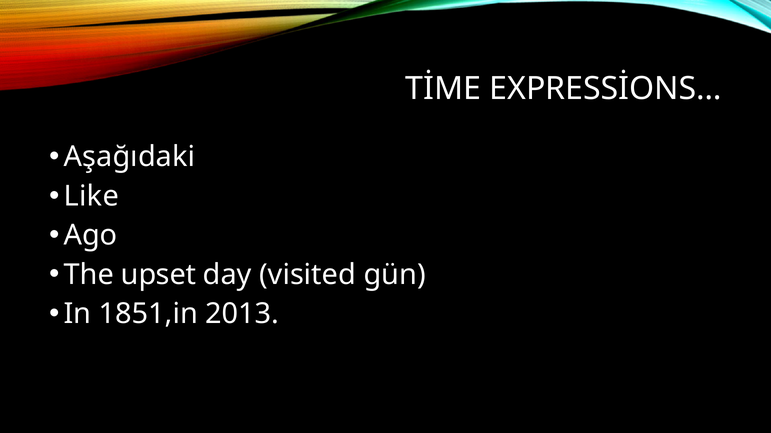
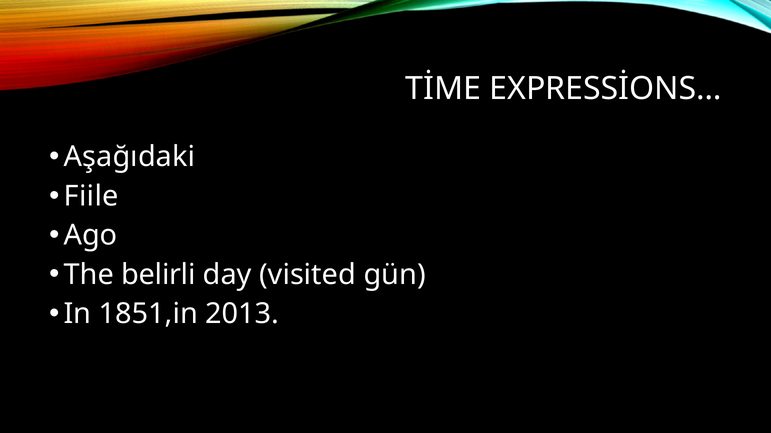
Like: Like -> Fiile
upset: upset -> belirli
